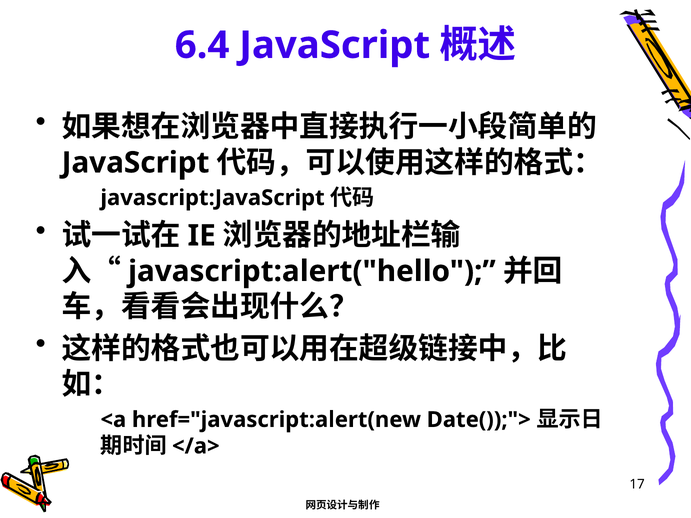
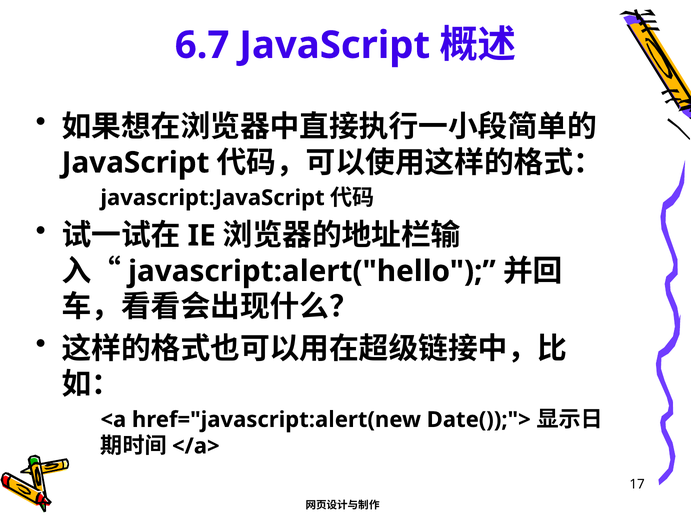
6.4: 6.4 -> 6.7
